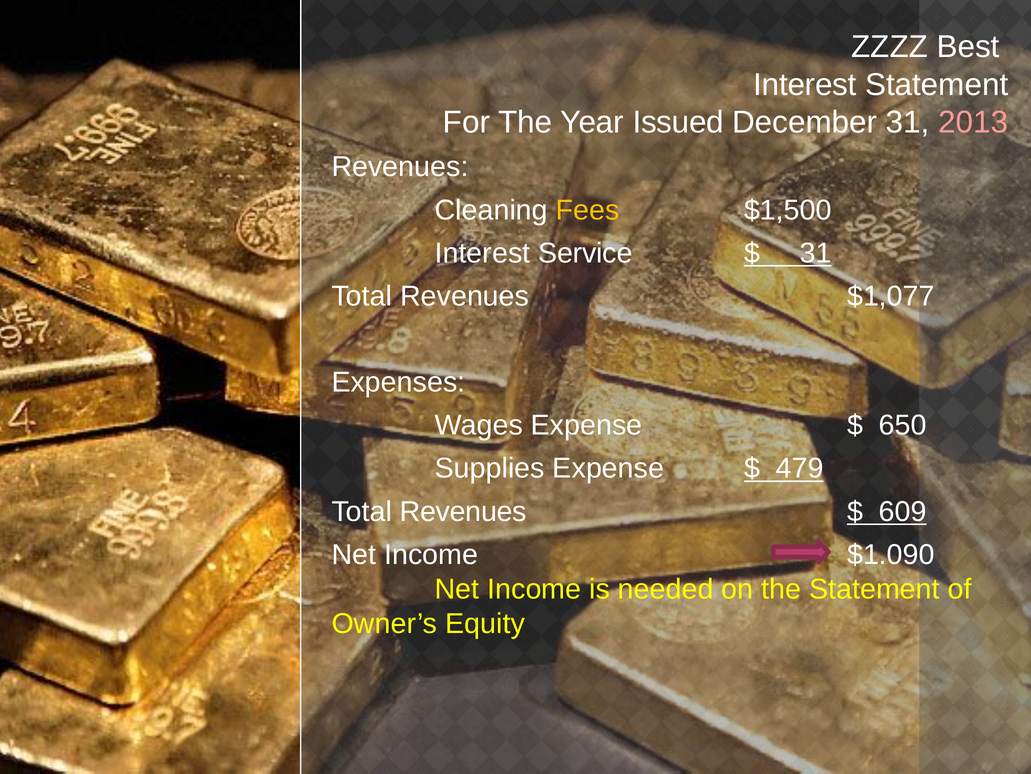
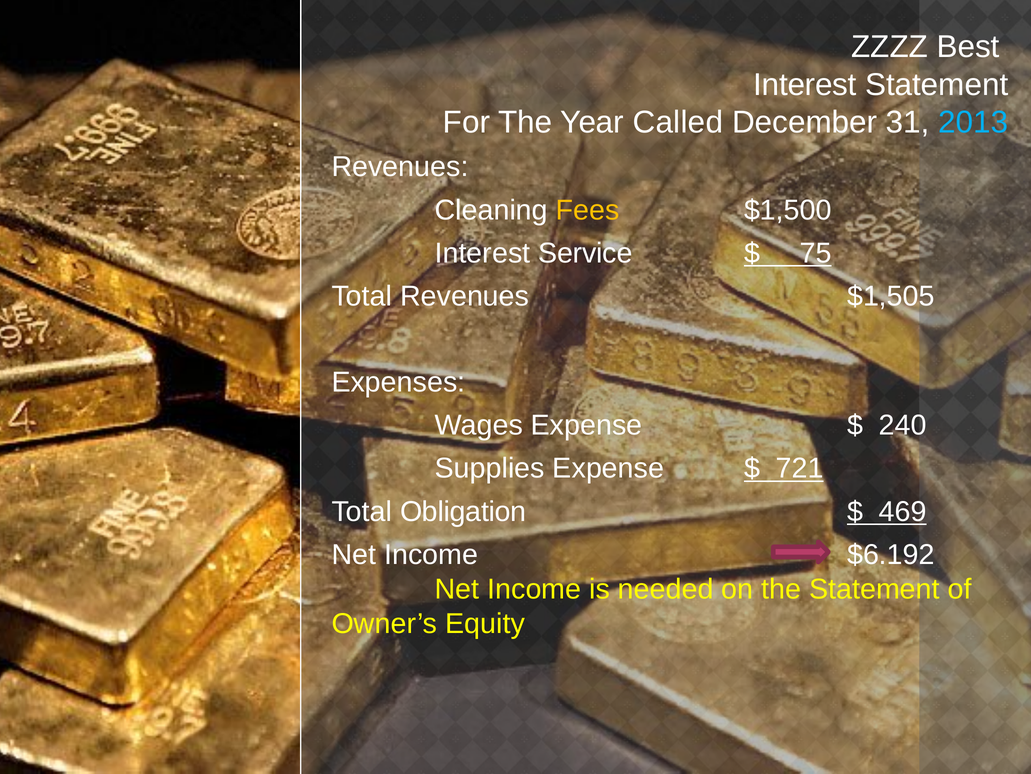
Issued: Issued -> Called
2013 colour: pink -> light blue
31 at (816, 253): 31 -> 75
$1,077: $1,077 -> $1,505
650: 650 -> 240
479: 479 -> 721
Revenues at (463, 511): Revenues -> Obligation
609: 609 -> 469
$1.090: $1.090 -> $6.192
